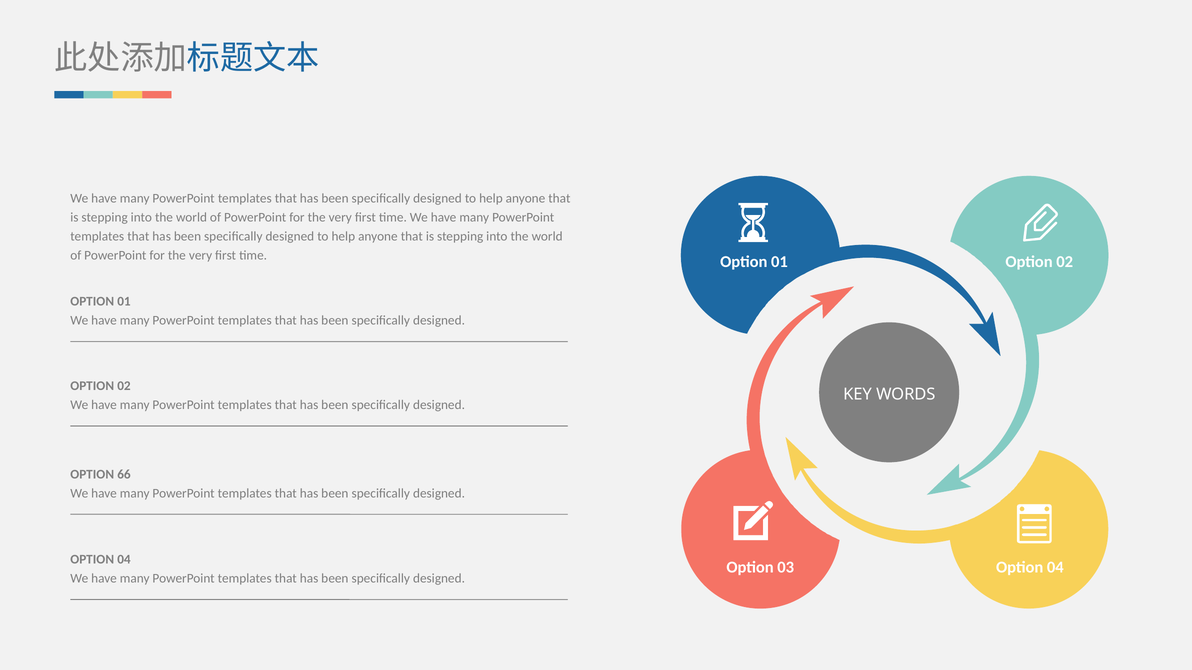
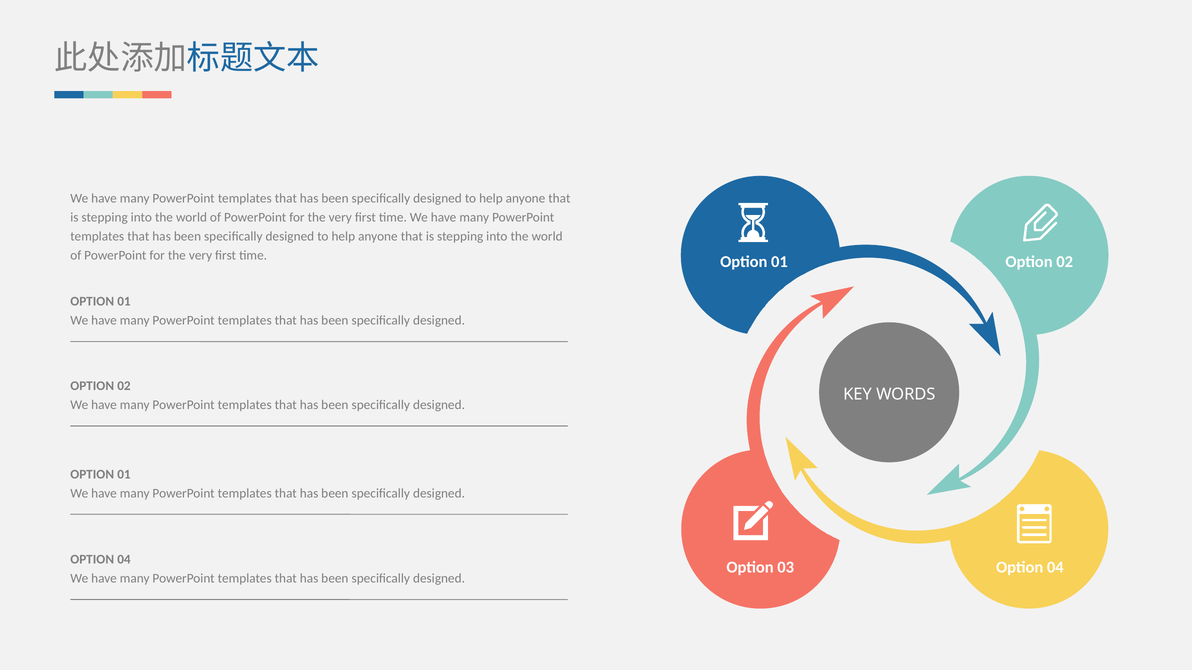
66 at (124, 475): 66 -> 01
